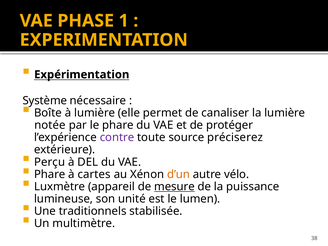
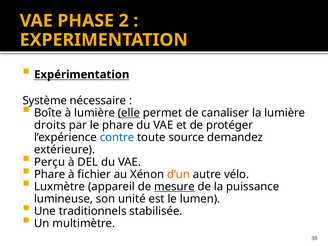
1: 1 -> 2
elle underline: none -> present
notée: notée -> droits
contre colour: purple -> blue
préciserez: préciserez -> demandez
cartes: cartes -> fichier
